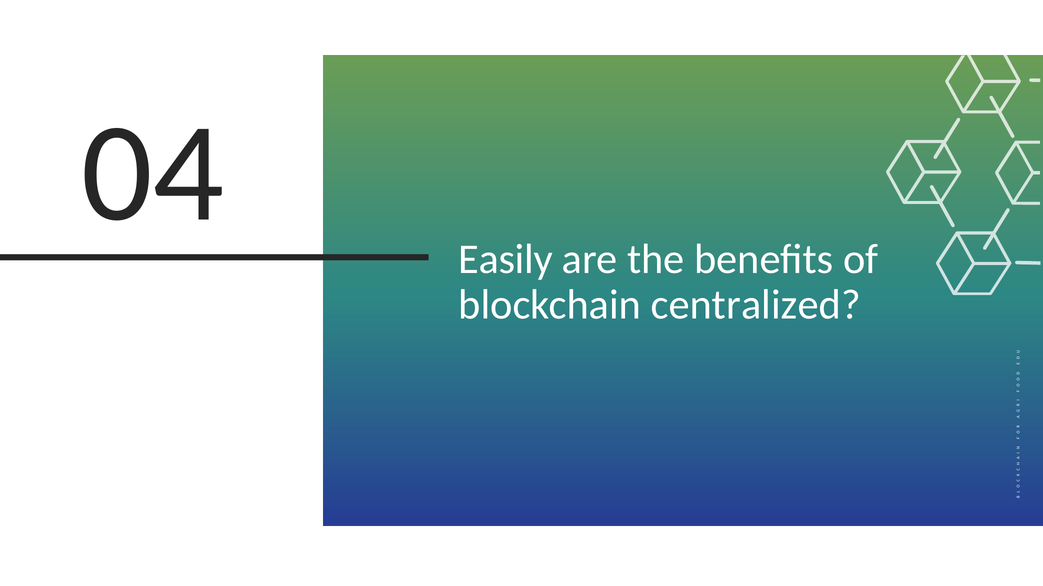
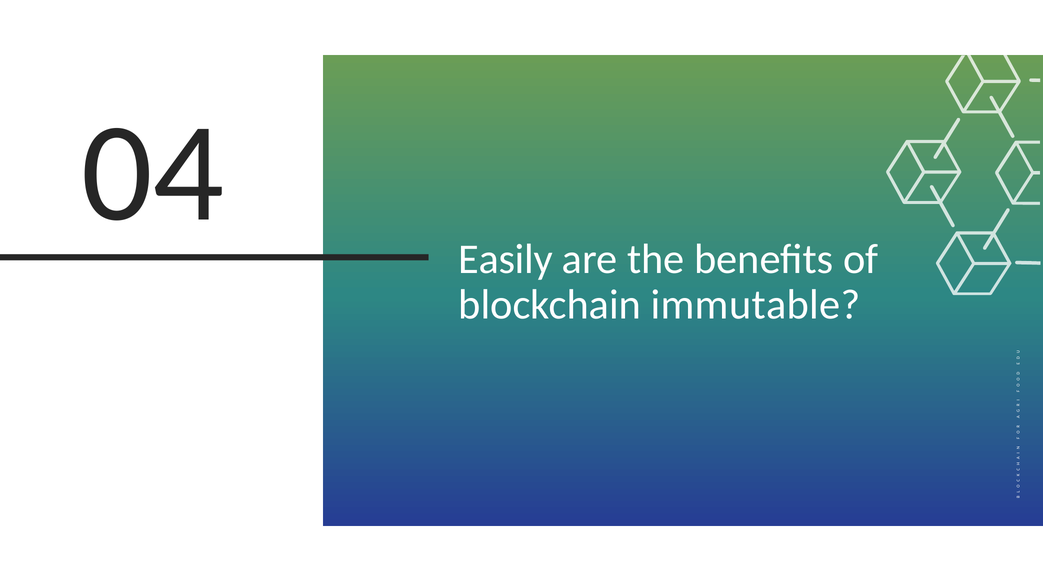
centralized: centralized -> immutable
